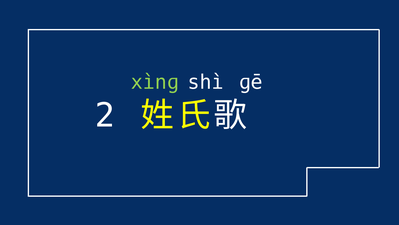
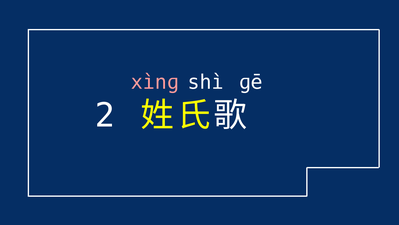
xìnɡ colour: light green -> pink
